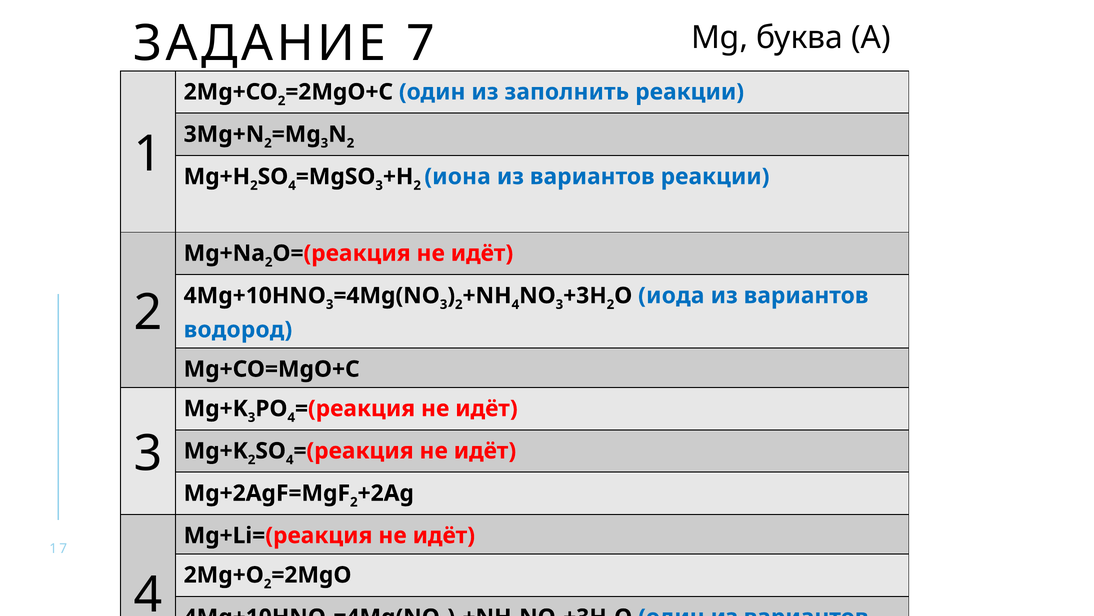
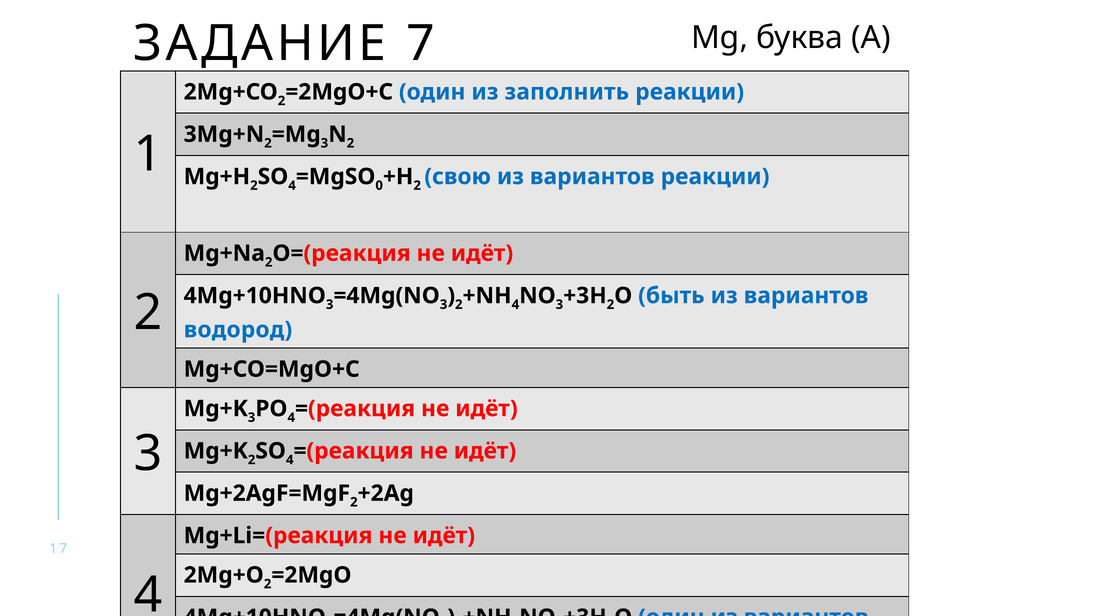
3 at (379, 185): 3 -> 0
иона: иона -> свою
иода: иода -> быть
